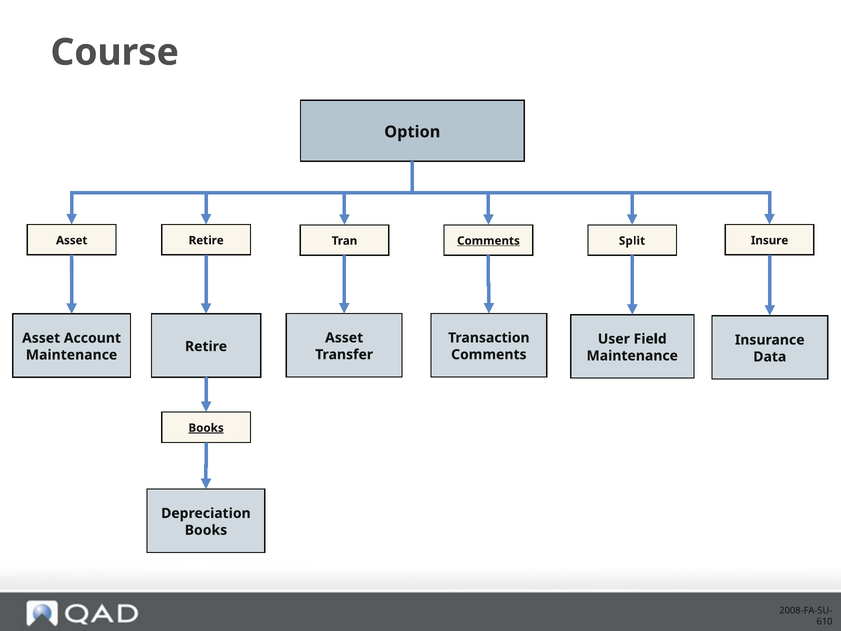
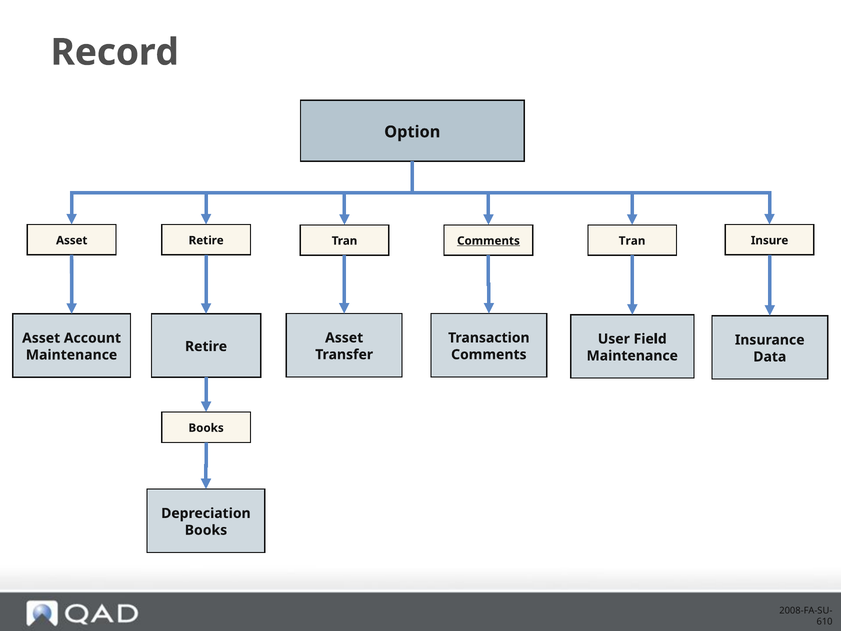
Course: Course -> Record
Split at (632, 241): Split -> Tran
Books at (206, 428) underline: present -> none
